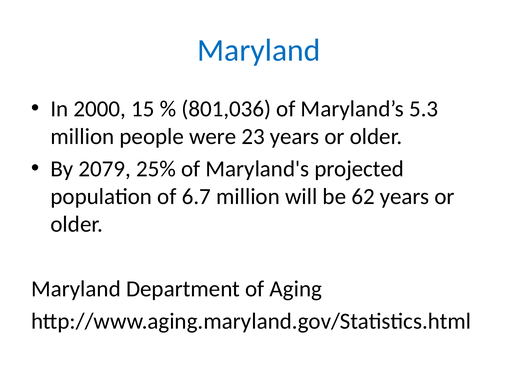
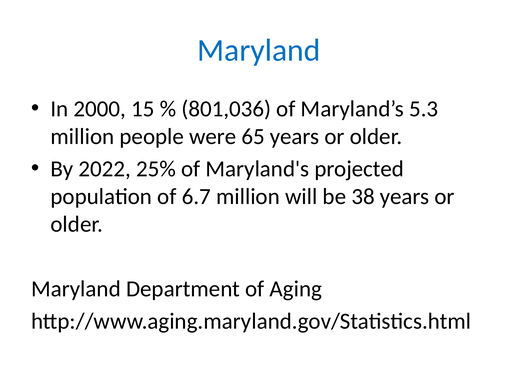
23: 23 -> 65
2079: 2079 -> 2022
62: 62 -> 38
